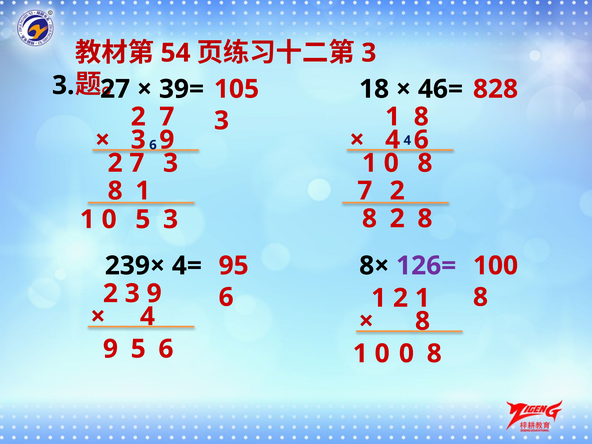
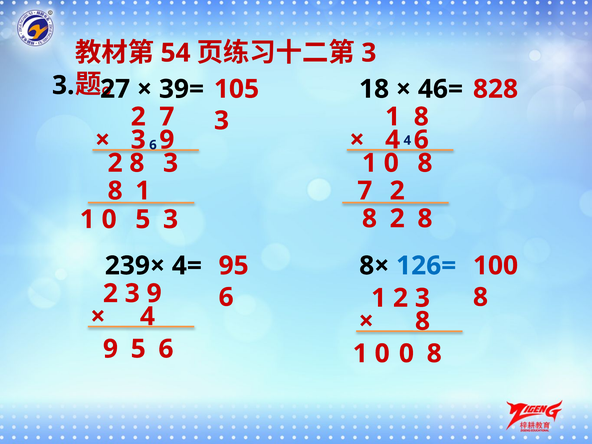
7 at (137, 163): 7 -> 8
126= colour: purple -> blue
1 2 1: 1 -> 3
